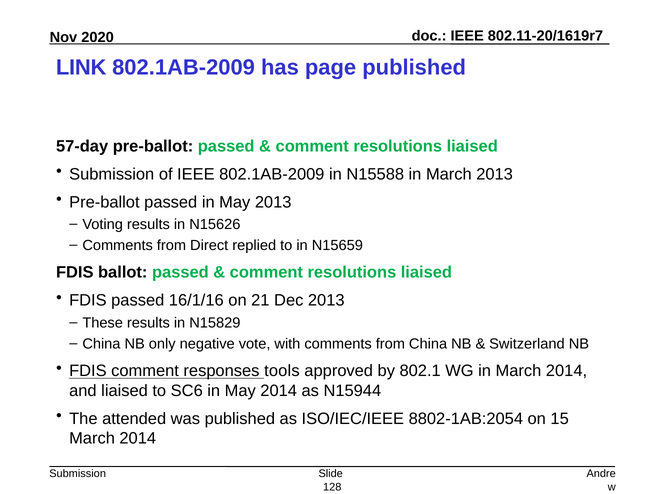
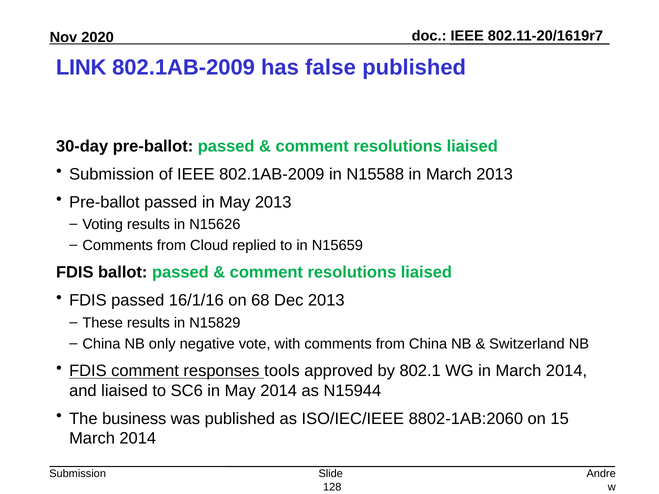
page: page -> false
57-day: 57-day -> 30-day
Direct: Direct -> Cloud
21: 21 -> 68
attended: attended -> business
8802-1AB:2054: 8802-1AB:2054 -> 8802-1AB:2060
